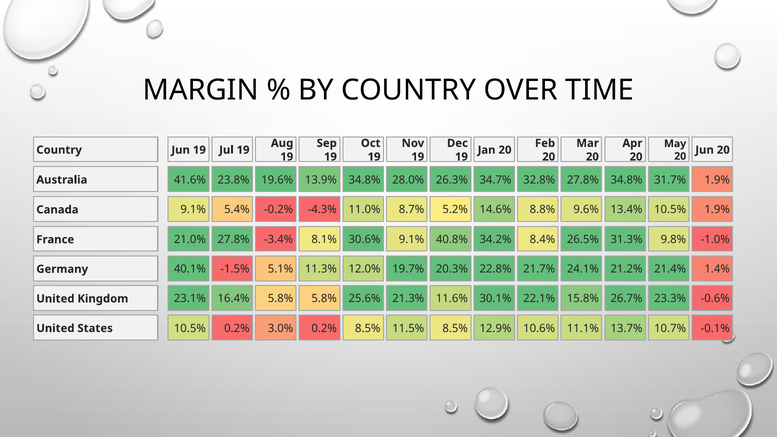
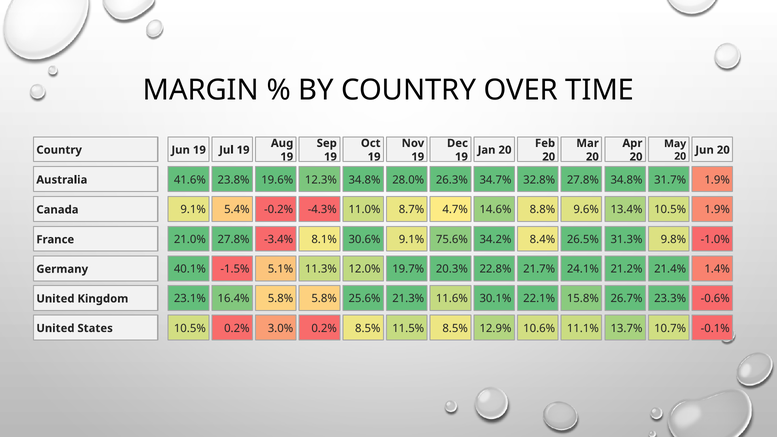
13.9%: 13.9% -> 12.3%
5.2%: 5.2% -> 4.7%
40.8%: 40.8% -> 75.6%
